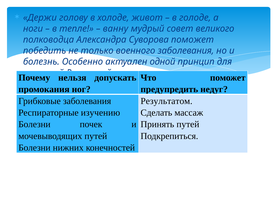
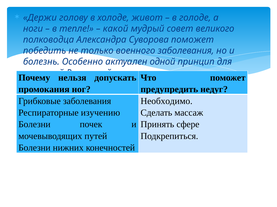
ванну: ванну -> какой
Результатом: Результатом -> Необходимо
Принять путей: путей -> сфере
